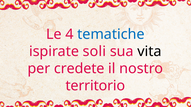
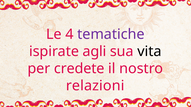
tematiche colour: blue -> purple
soli: soli -> agli
territorio: territorio -> relazioni
